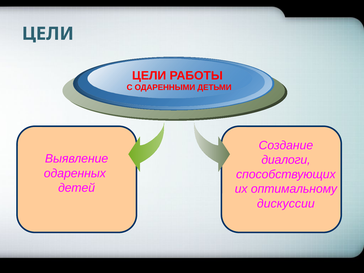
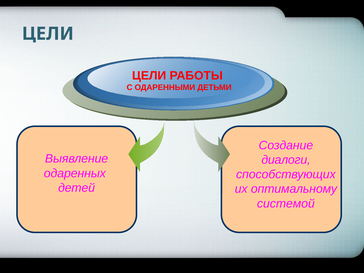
дискуссии: дискуссии -> системой
